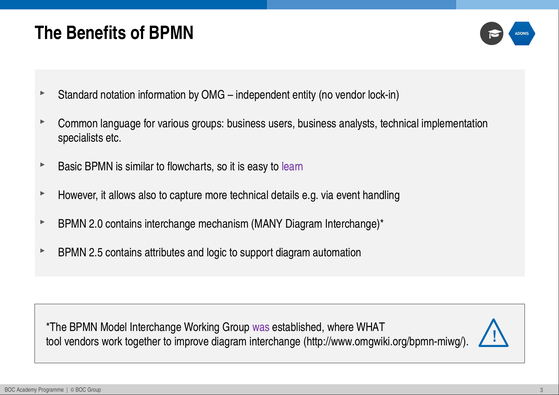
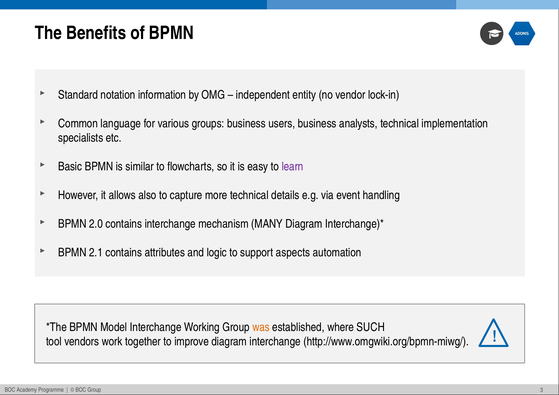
2.5: 2.5 -> 2.1
support diagram: diagram -> aspects
was colour: purple -> orange
WHAT: WHAT -> SUCH
